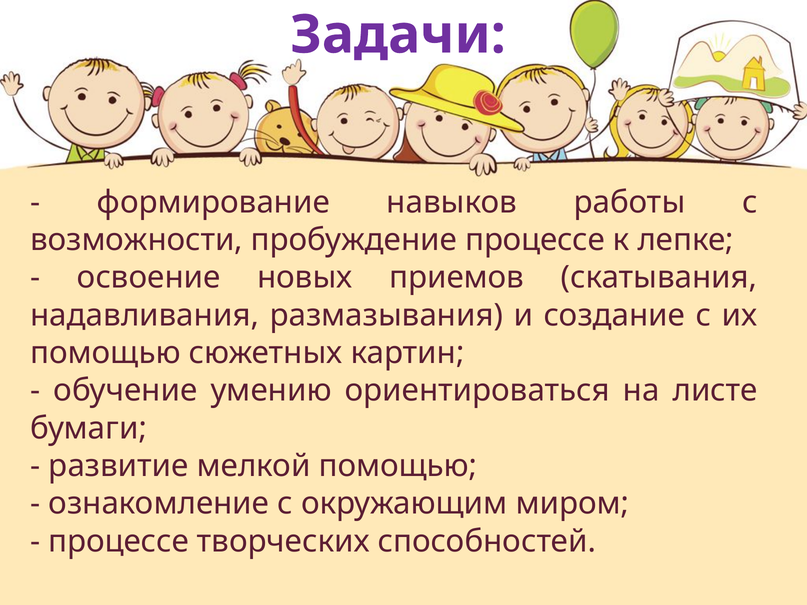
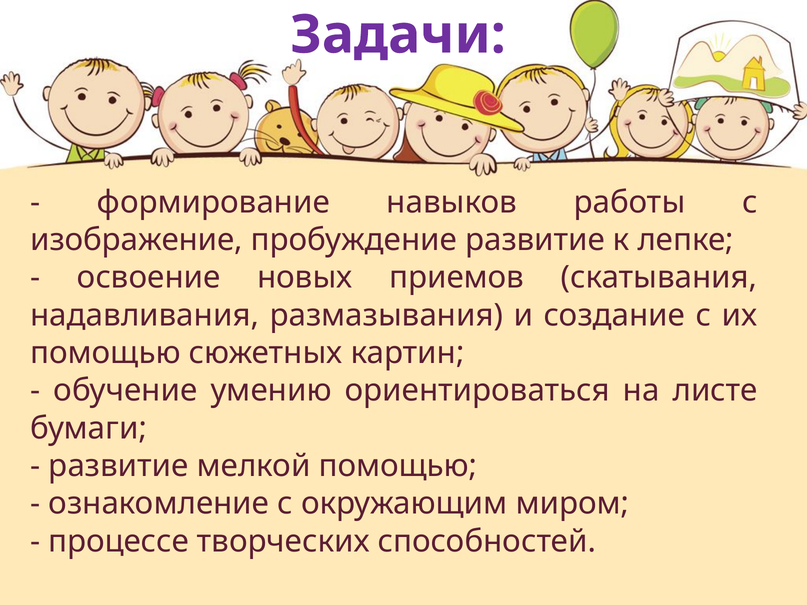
возможности: возможности -> изображение
пробуждение процессе: процессе -> развитие
